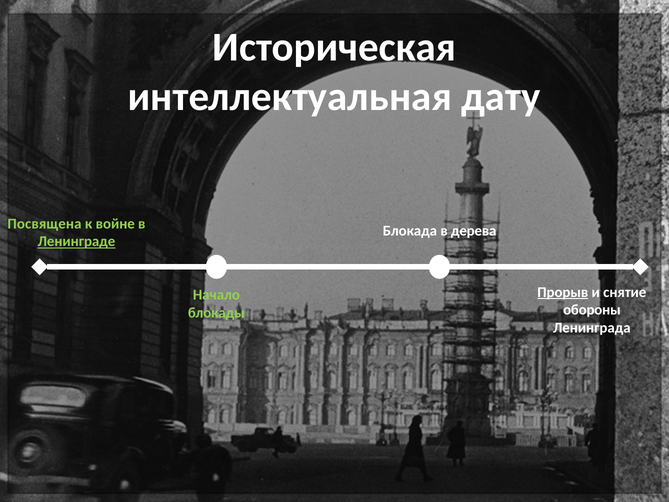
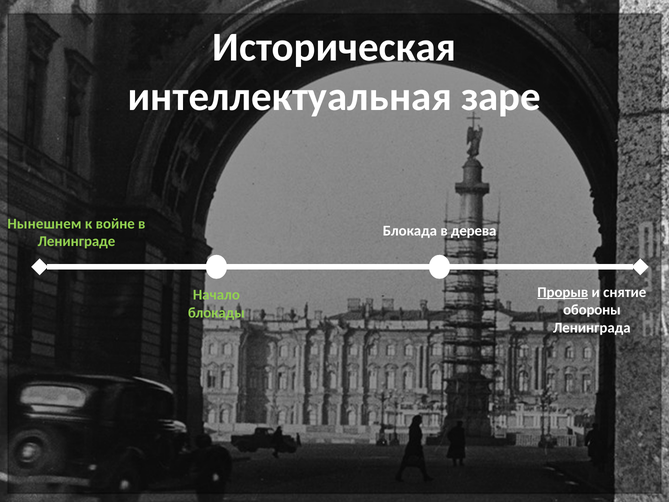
дату: дату -> заре
Посвящена: Посвящена -> Нынешнем
Ленинграде underline: present -> none
